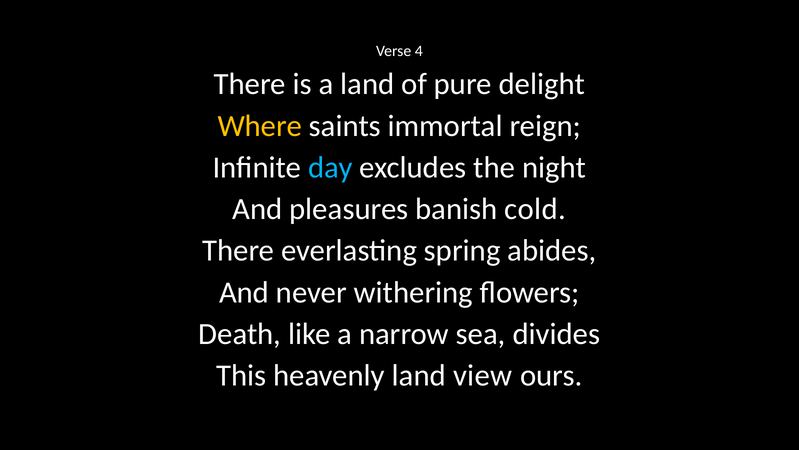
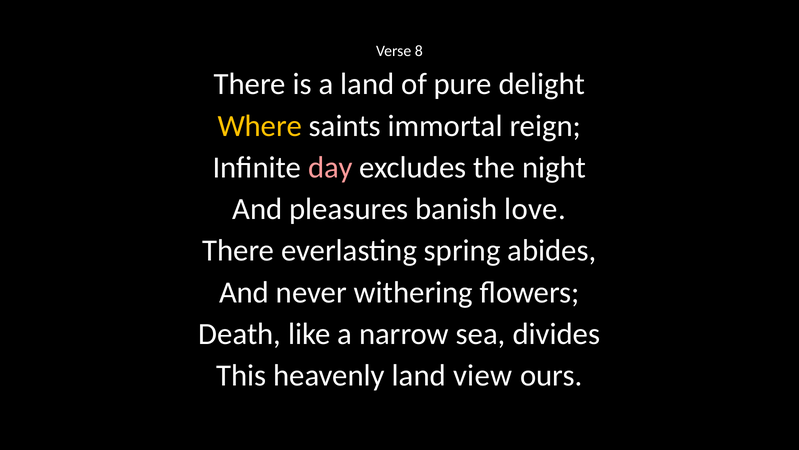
4: 4 -> 8
day colour: light blue -> pink
cold: cold -> love
